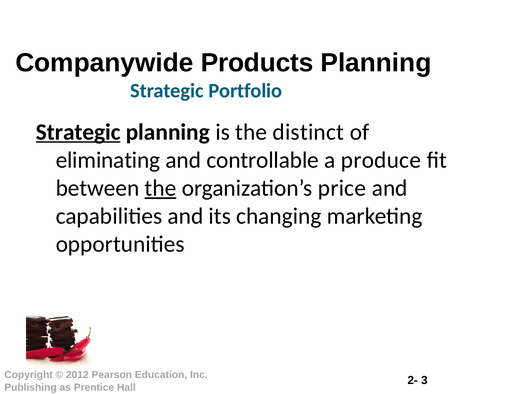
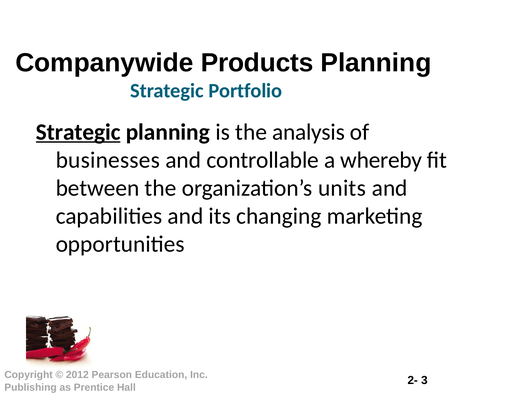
distinct: distinct -> analysis
eliminating: eliminating -> businesses
produce: produce -> whereby
the at (160, 188) underline: present -> none
price: price -> units
